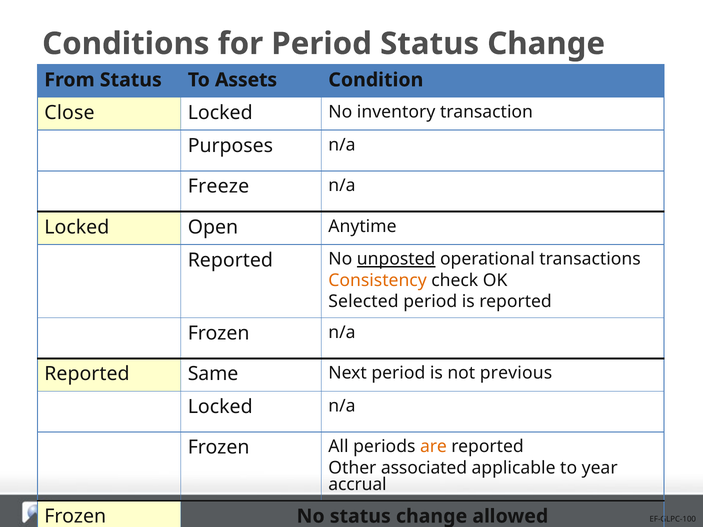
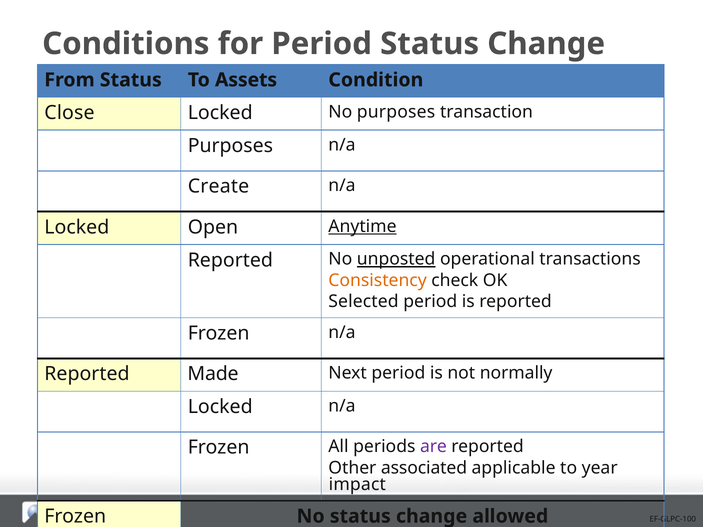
No inventory: inventory -> purposes
Freeze: Freeze -> Create
Anytime underline: none -> present
Same: Same -> Made
previous: previous -> normally
are colour: orange -> purple
accrual: accrual -> impact
